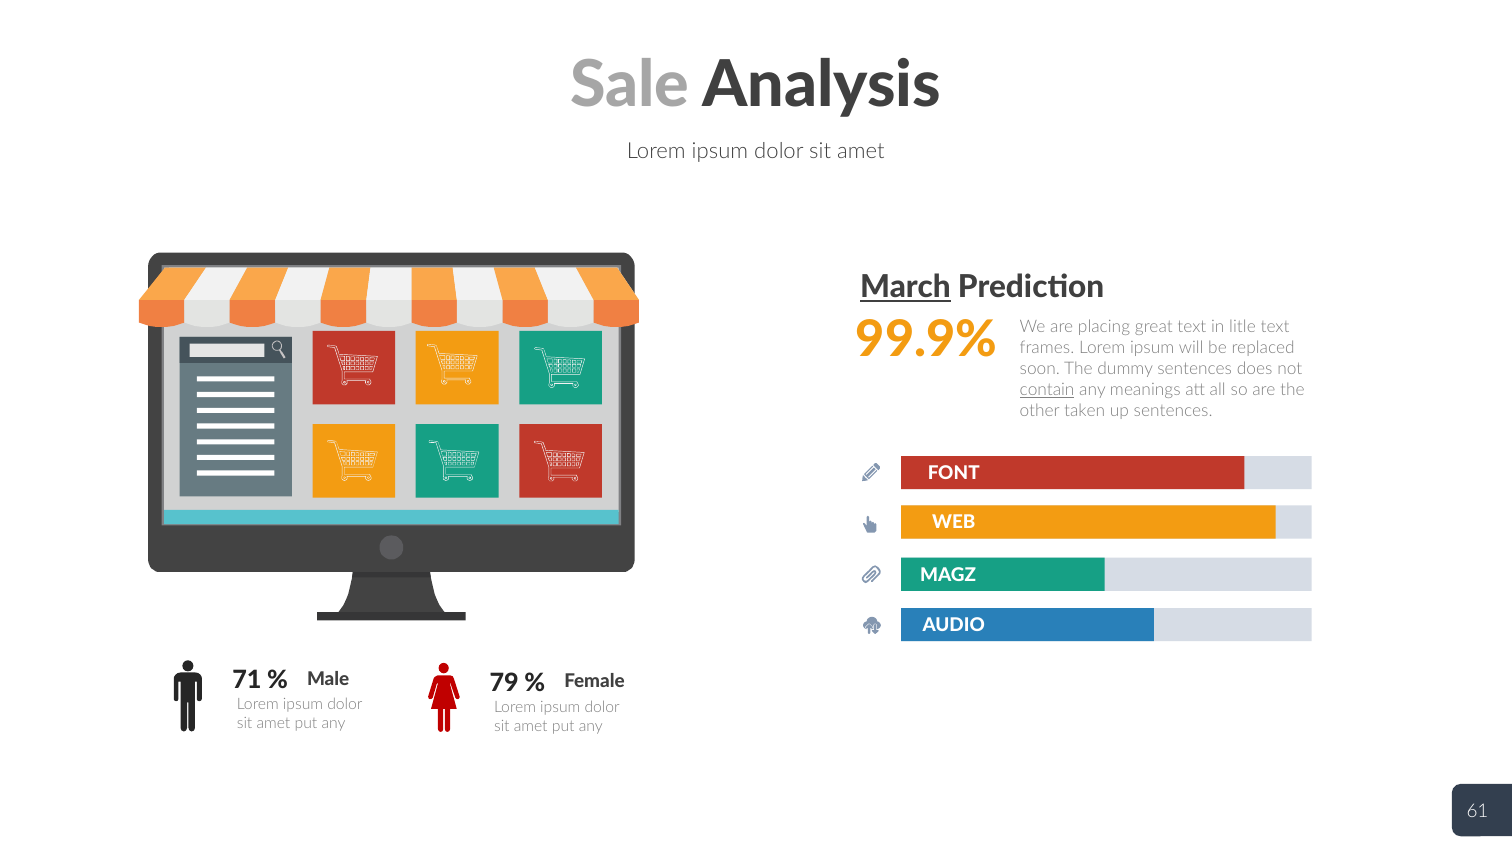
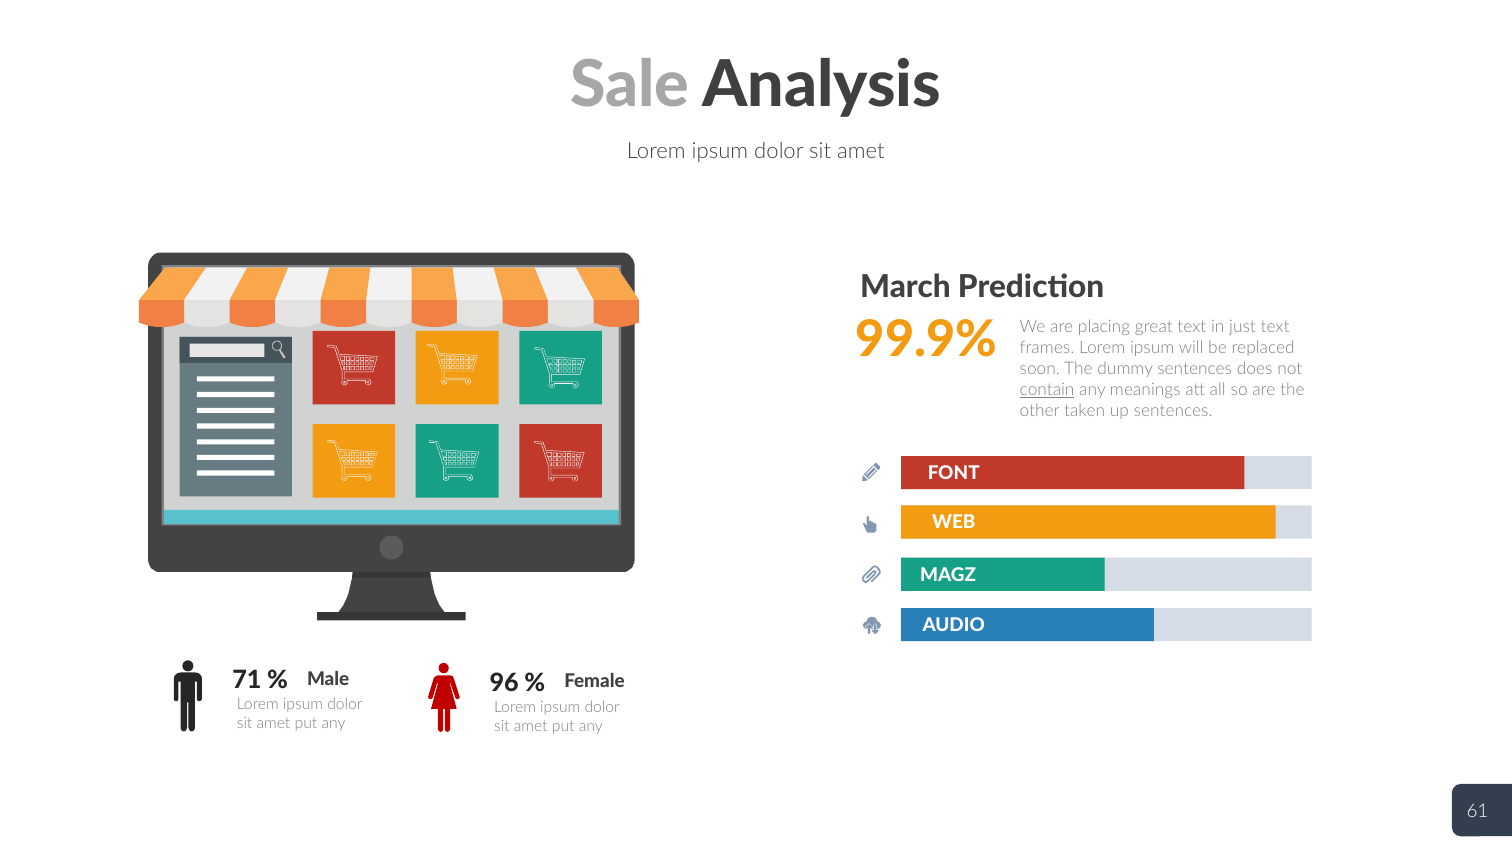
March underline: present -> none
litle: litle -> just
79: 79 -> 96
